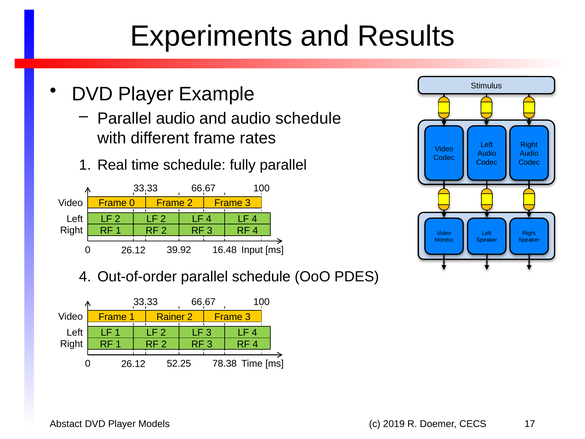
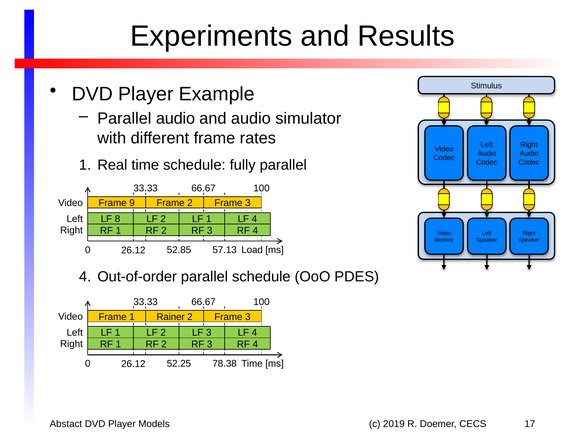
audio schedule: schedule -> simulator
Frame 0: 0 -> 9
2 at (118, 219): 2 -> 8
4 at (209, 219): 4 -> 1
39.92: 39.92 -> 52.85
16.48: 16.48 -> 57.13
Input: Input -> Load
